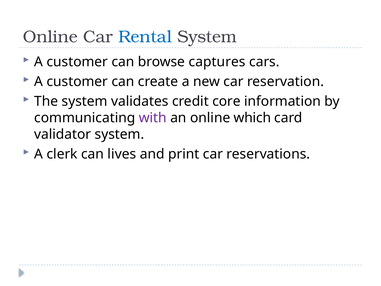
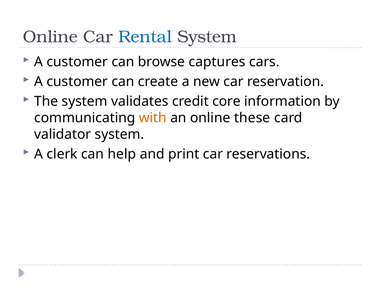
with colour: purple -> orange
which: which -> these
lives: lives -> help
